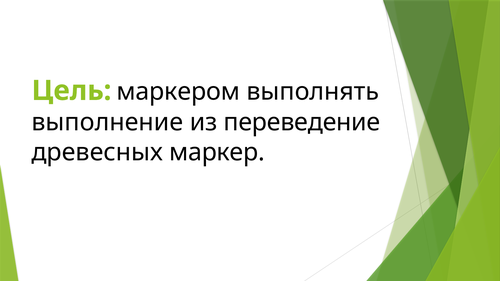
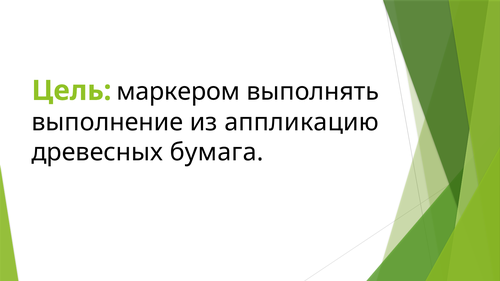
переведение: переведение -> аппликацию
маркер: маркер -> бумага
